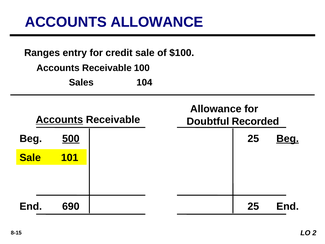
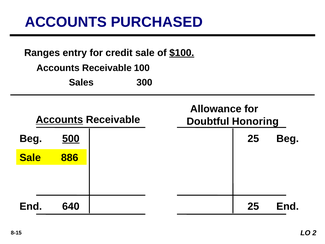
ACCOUNTS ALLOWANCE: ALLOWANCE -> PURCHASED
$100 underline: none -> present
104: 104 -> 300
Recorded: Recorded -> Honoring
Beg at (288, 139) underline: present -> none
101: 101 -> 886
690: 690 -> 640
